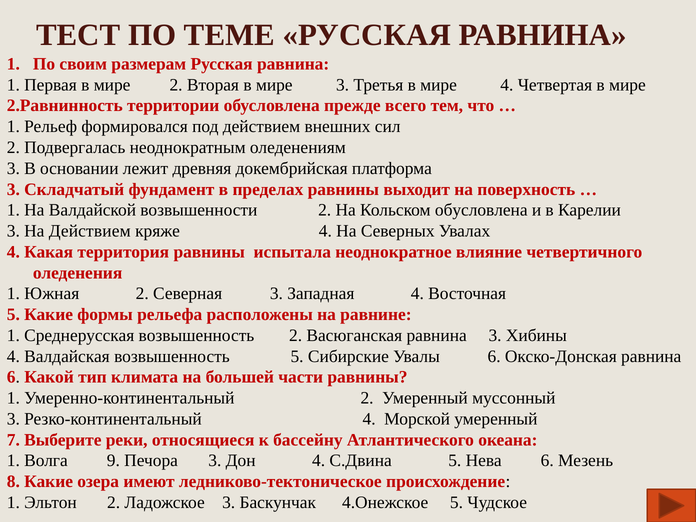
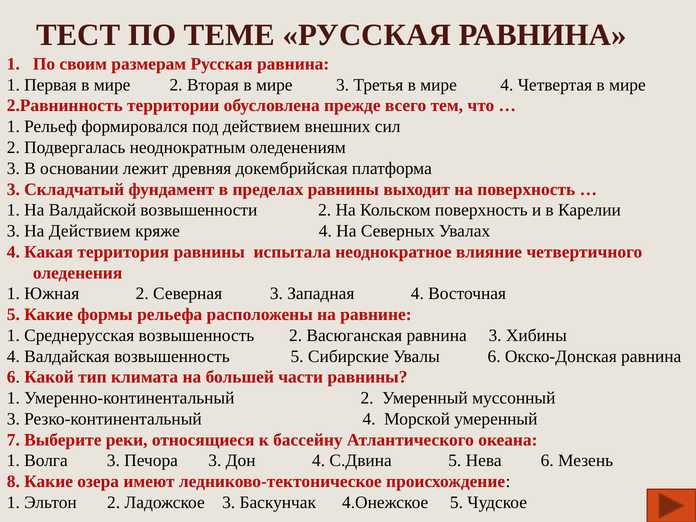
Кольском обусловлена: обусловлена -> поверхность
Волга 9: 9 -> 3
